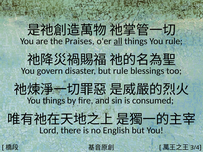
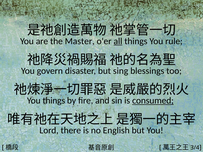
Praises: Praises -> Master
but rule: rule -> sing
consumed underline: none -> present
